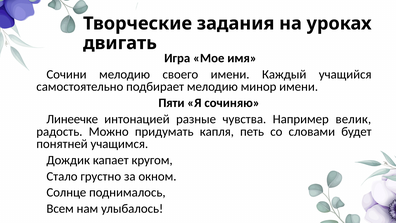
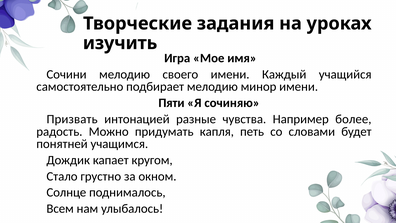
двигать: двигать -> изучить
Линеечке: Линеечке -> Призвать
велик: велик -> более
